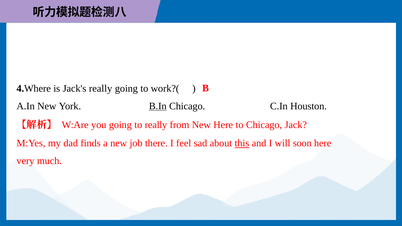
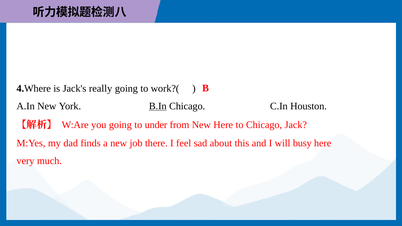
to really: really -> under
this underline: present -> none
soon: soon -> busy
